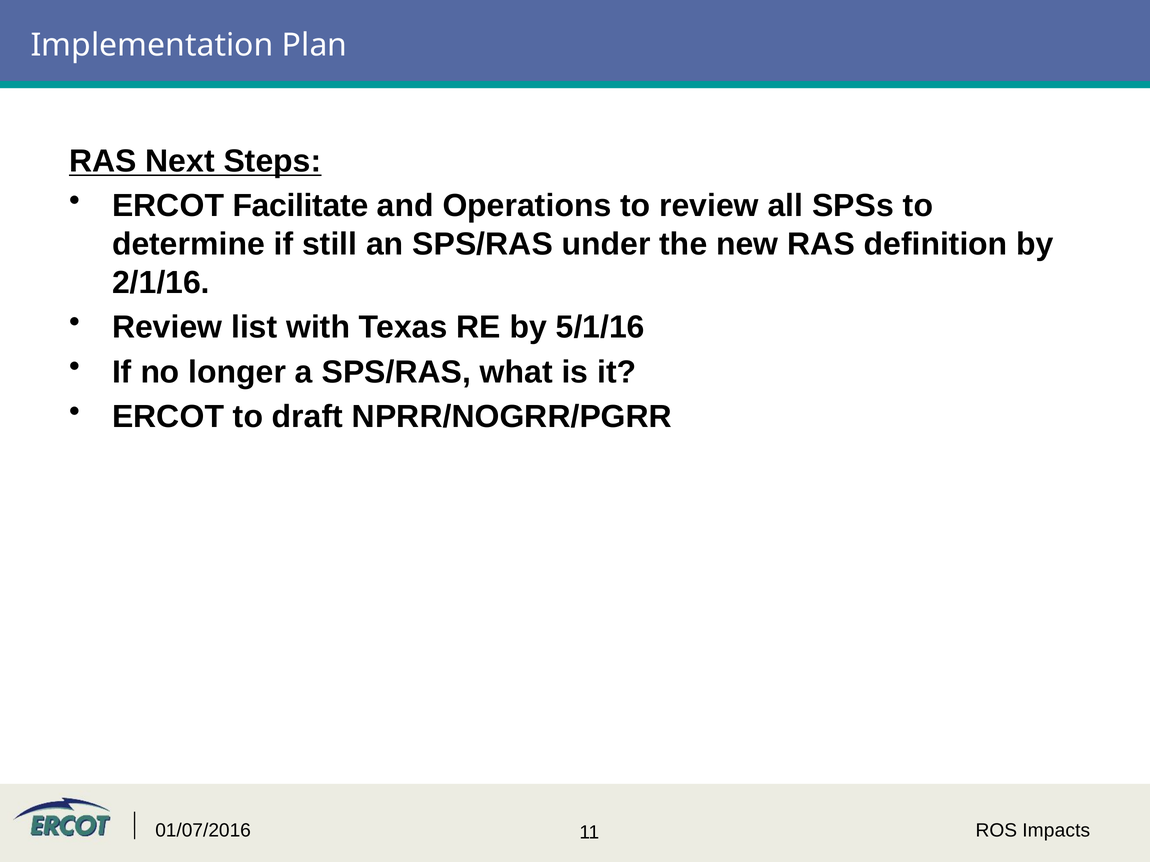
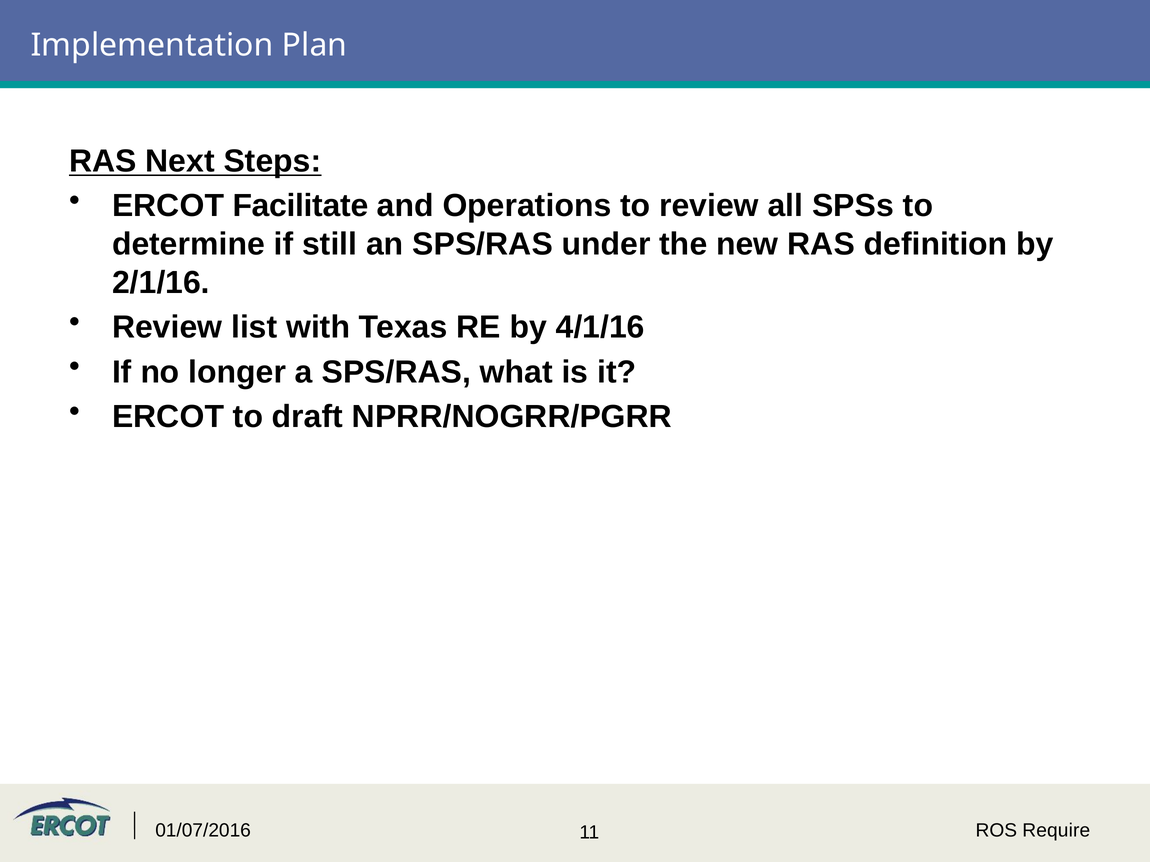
5/1/16: 5/1/16 -> 4/1/16
Impacts: Impacts -> Require
